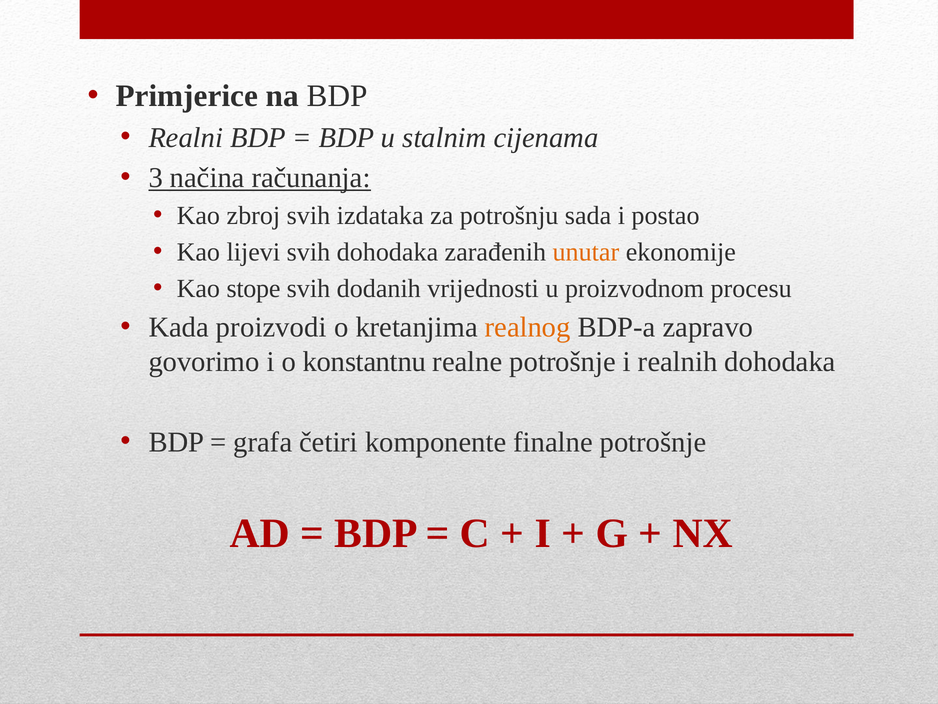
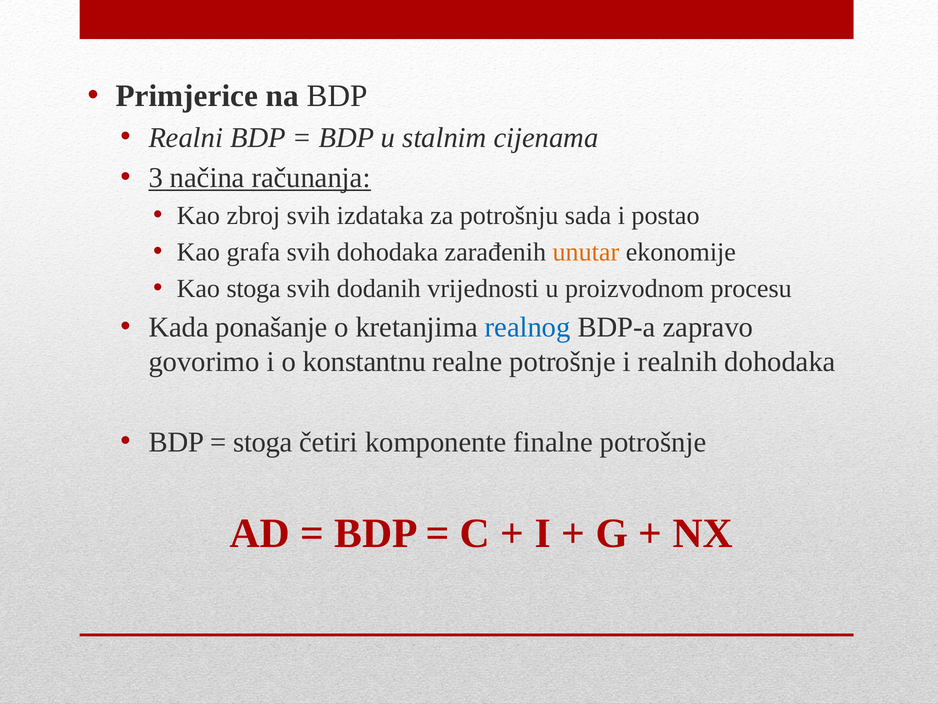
lijevi: lijevi -> grafa
Kao stope: stope -> stoga
proizvodi: proizvodi -> ponašanje
realnog colour: orange -> blue
grafa at (263, 442): grafa -> stoga
